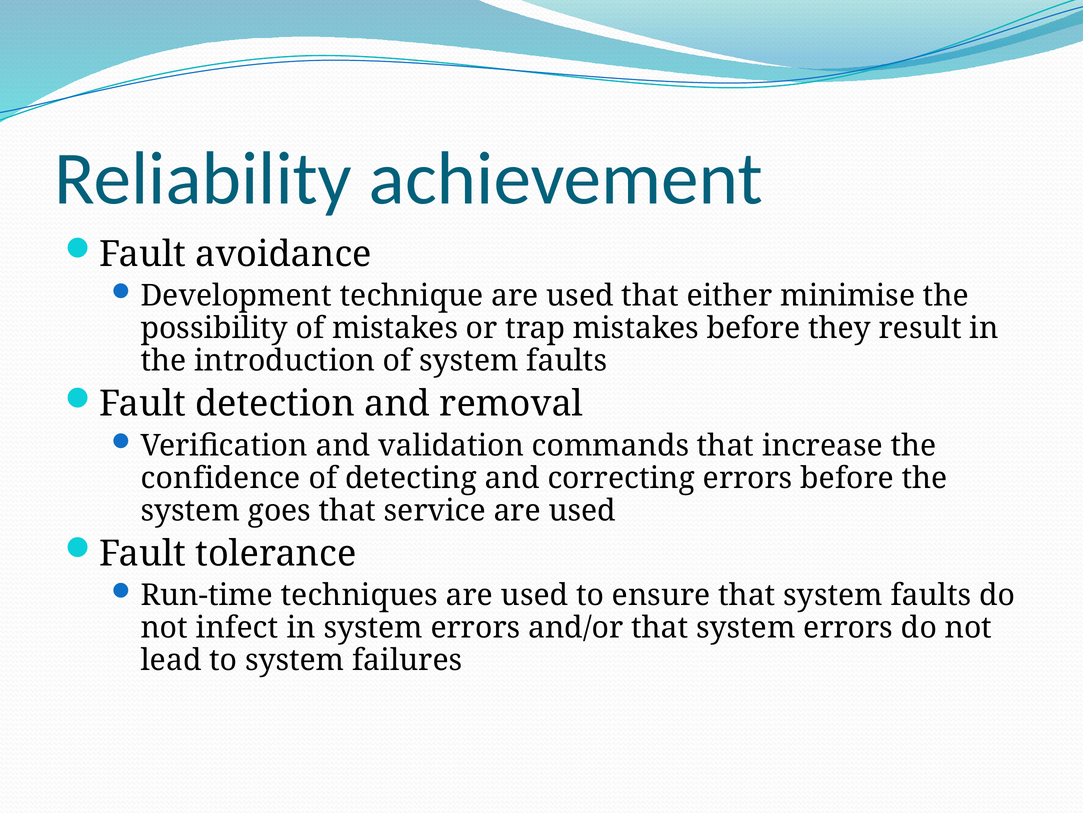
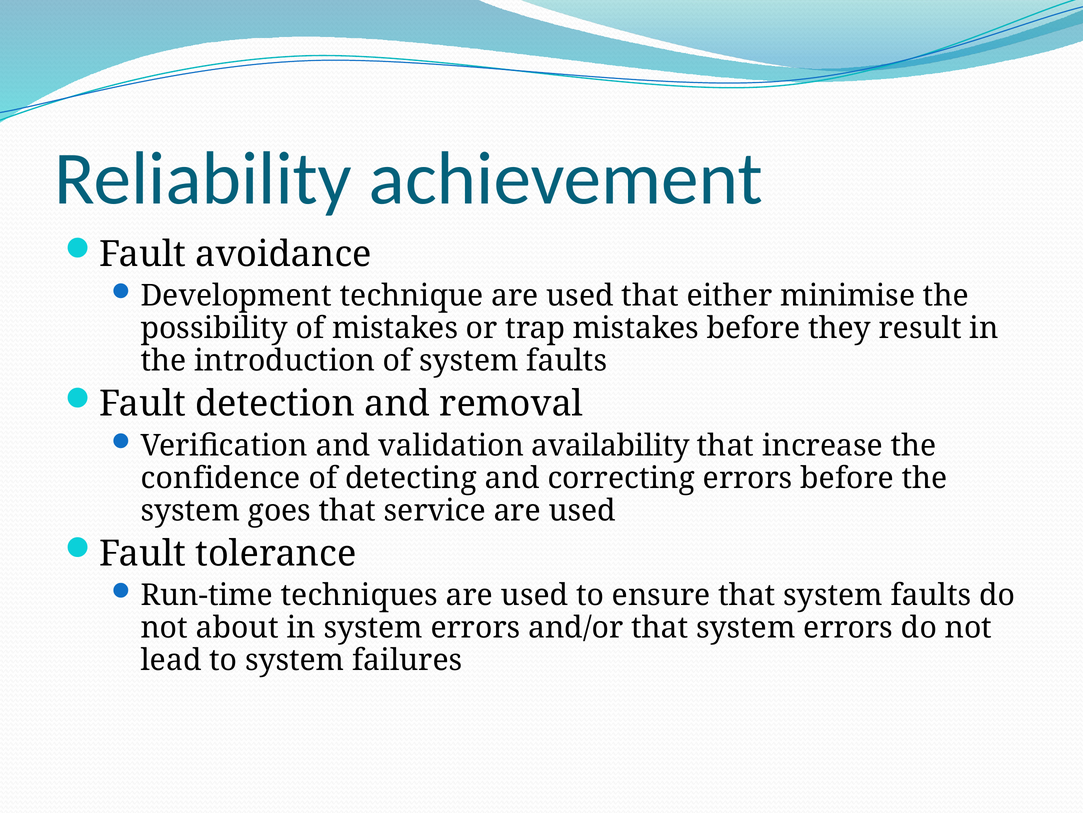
commands: commands -> availability
infect: infect -> about
